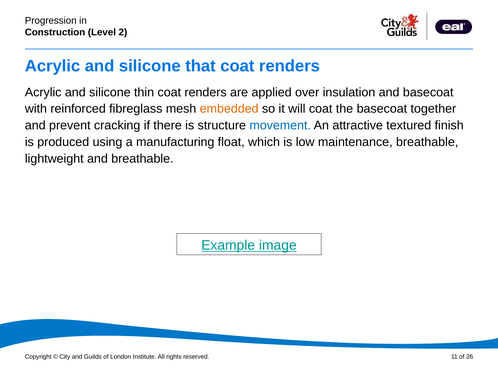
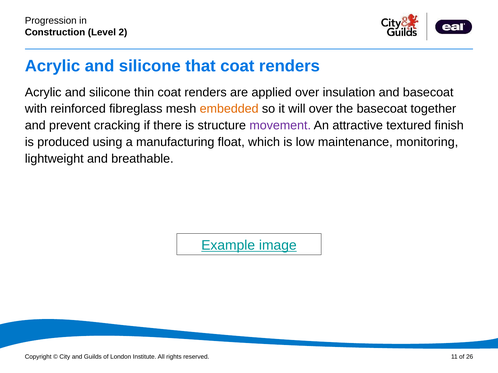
will coat: coat -> over
movement colour: blue -> purple
maintenance breathable: breathable -> monitoring
